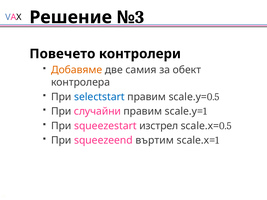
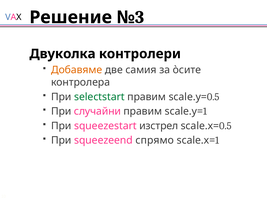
Повечето: Повечето -> Двуколка
обект: обект -> òсите
selectstart colour: blue -> green
въртим: въртим -> спрямо
